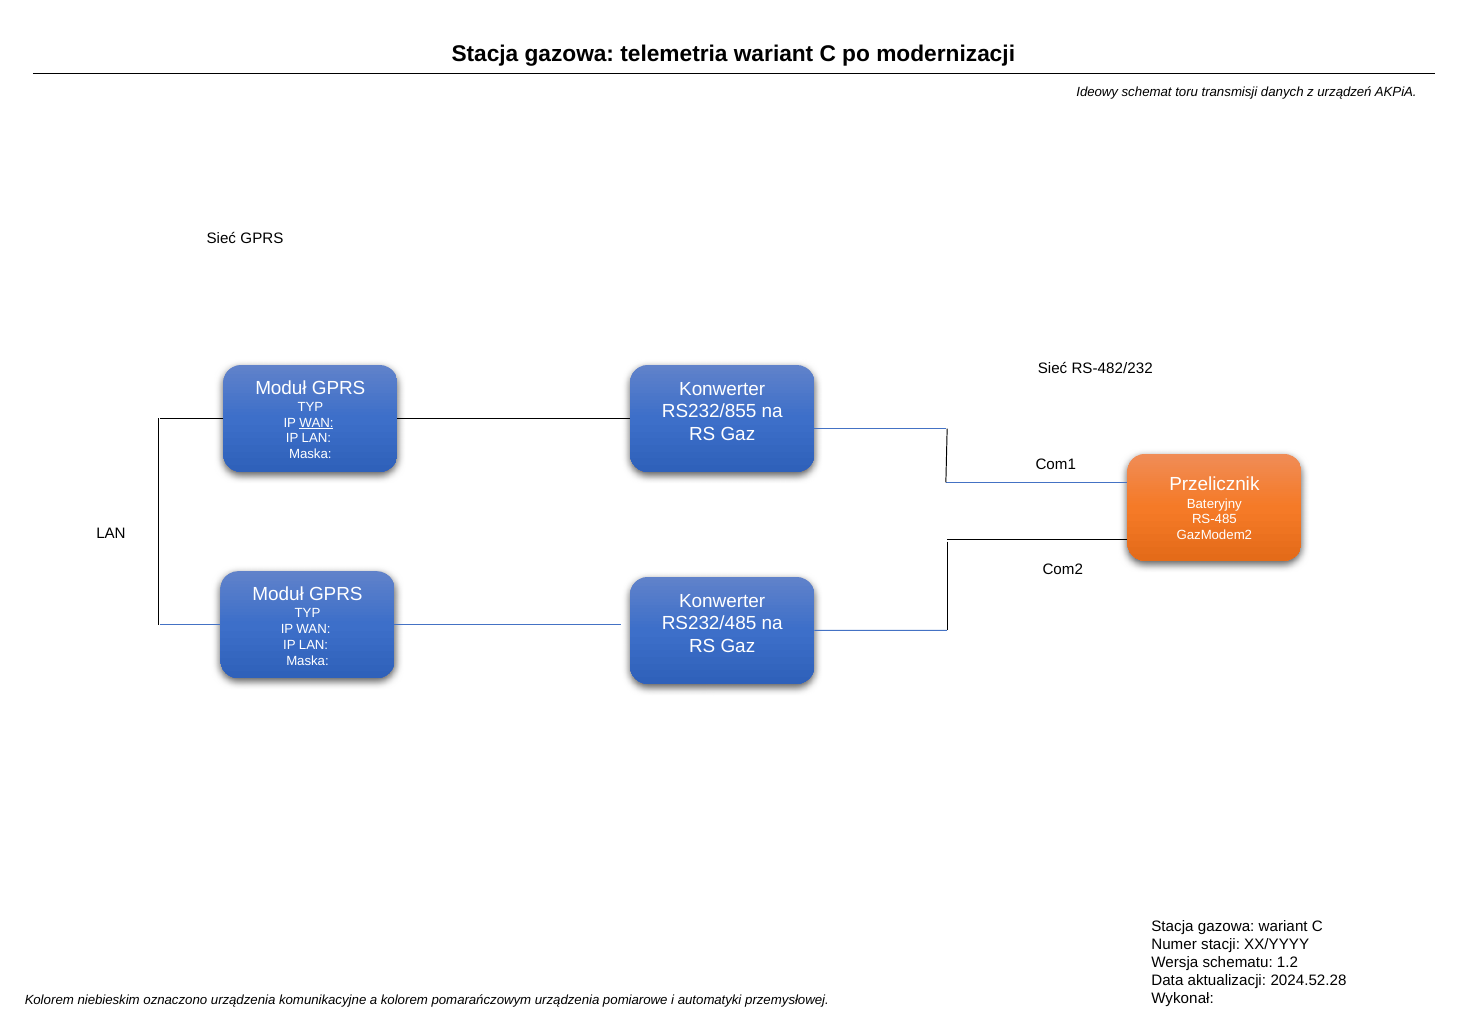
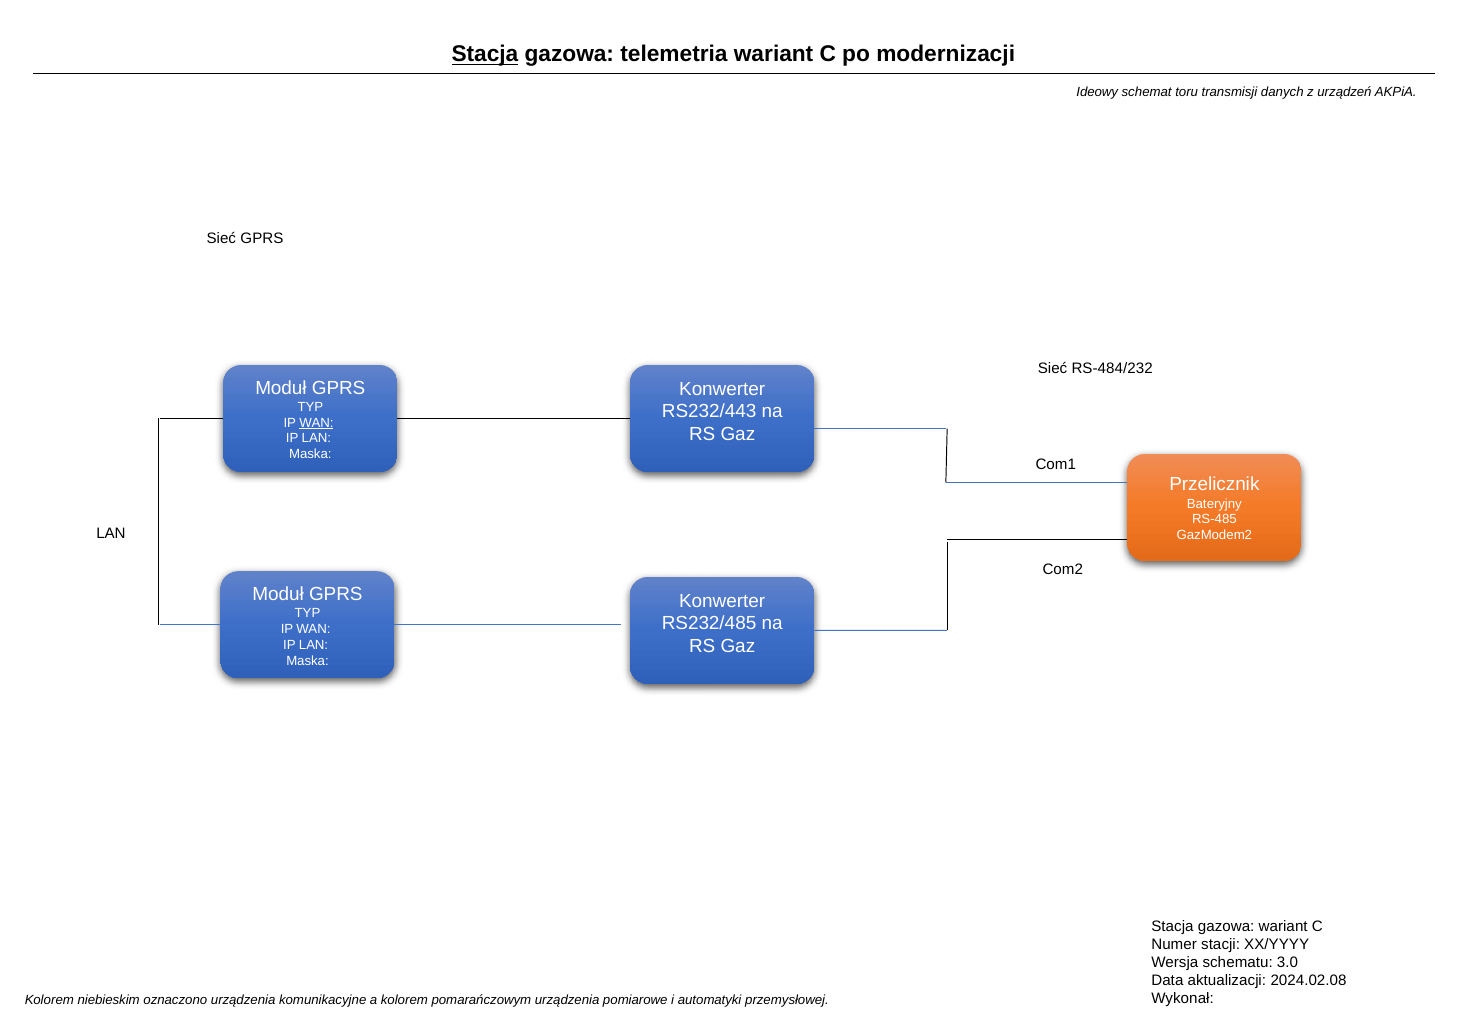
Stacja at (485, 54) underline: none -> present
RS-482/232: RS-482/232 -> RS-484/232
RS232/855: RS232/855 -> RS232/443
1.2: 1.2 -> 3.0
2024.52.28: 2024.52.28 -> 2024.02.08
